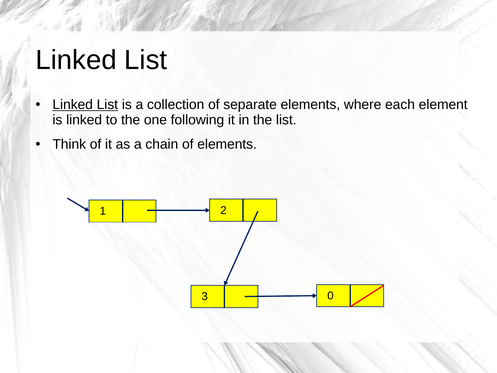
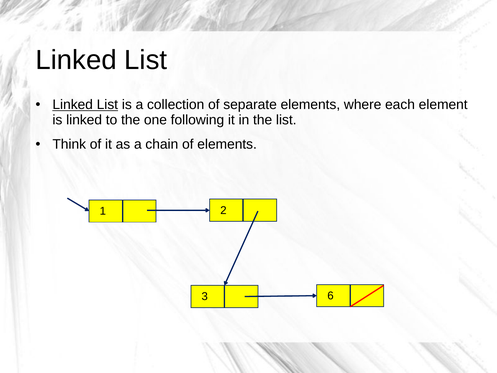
0: 0 -> 6
